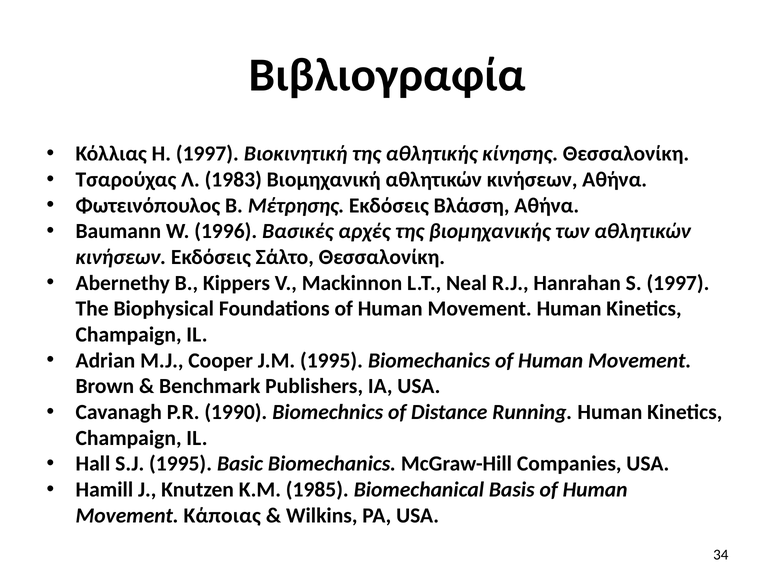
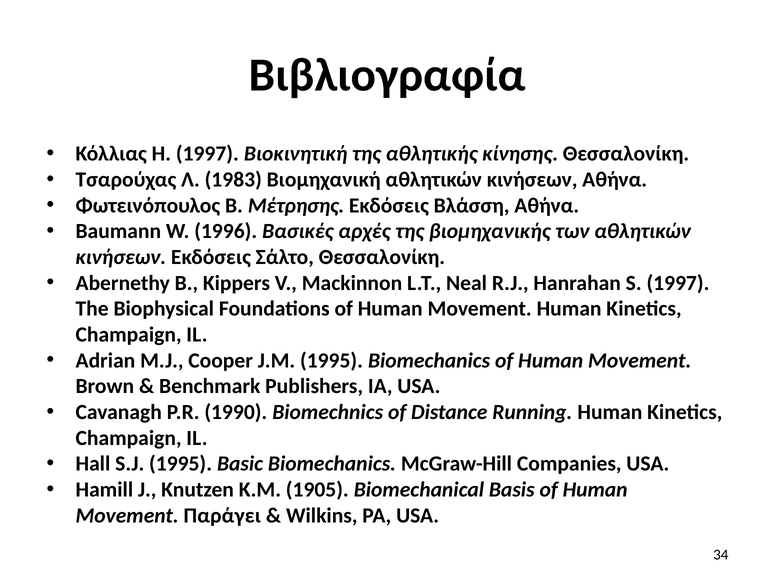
1985: 1985 -> 1905
Κάποιας: Κάποιας -> Παράγει
